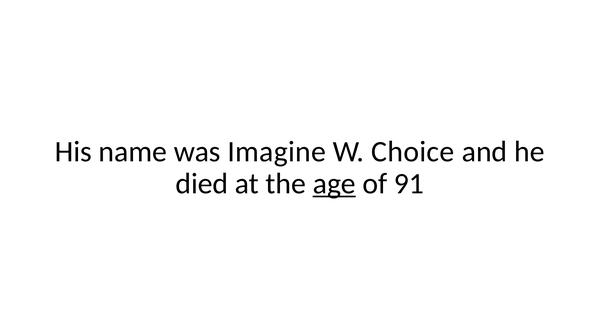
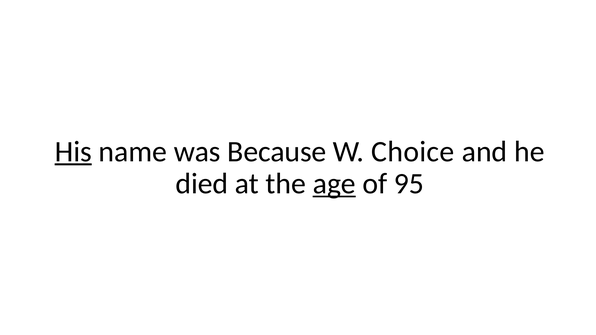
His underline: none -> present
Imagine: Imagine -> Because
91: 91 -> 95
